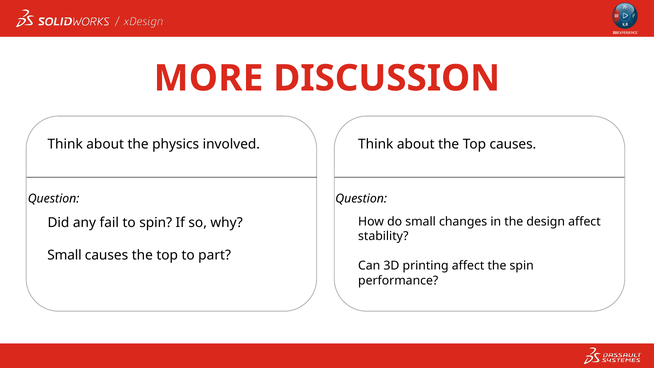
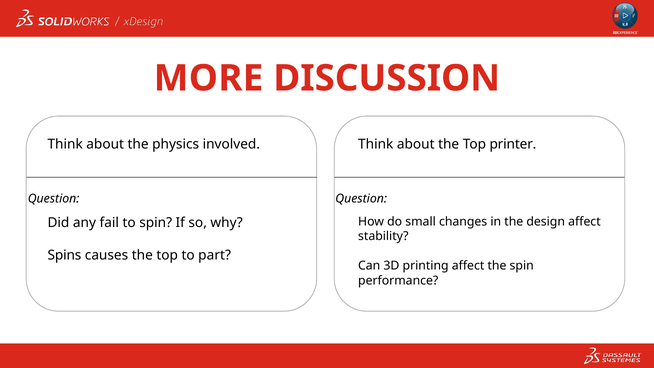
Top causes: causes -> printer
Small at (64, 255): Small -> Spins
